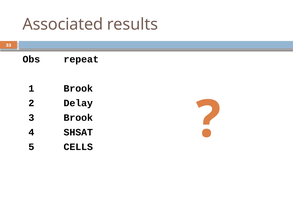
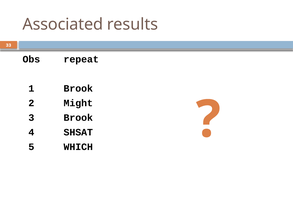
Delay: Delay -> Might
CELLS: CELLS -> WHICH
